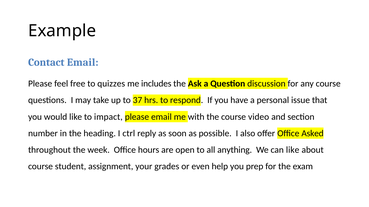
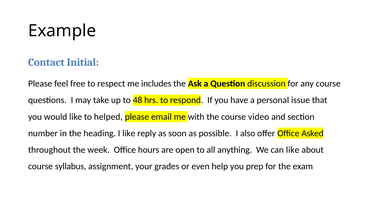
Contact Email: Email -> Initial
quizzes: quizzes -> respect
37: 37 -> 48
impact: impact -> helped
I ctrl: ctrl -> like
student: student -> syllabus
